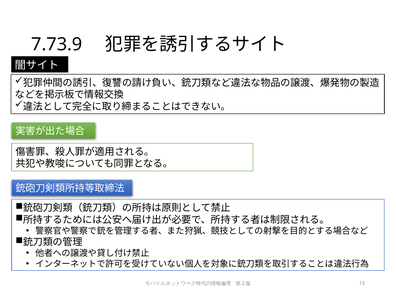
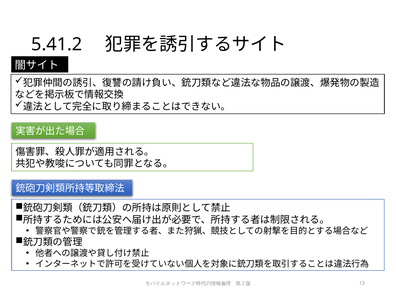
7.73.9: 7.73.9 -> 5.41.2
